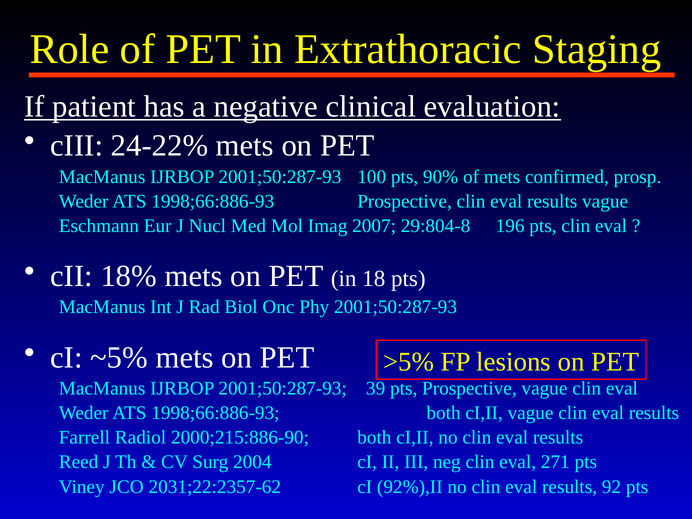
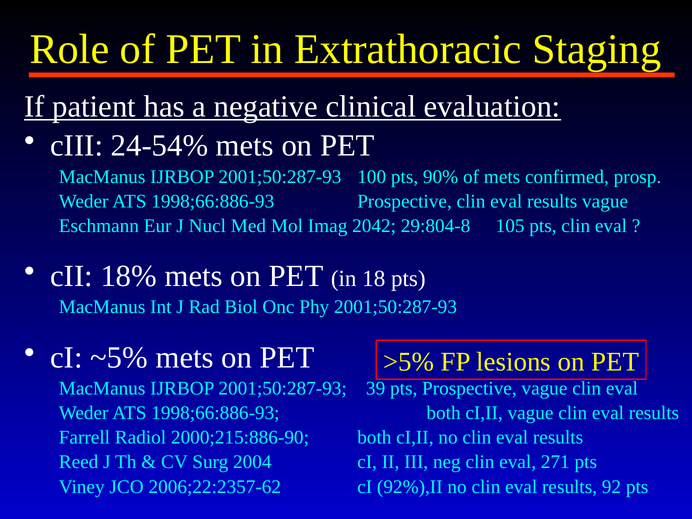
24-22%: 24-22% -> 24-54%
2007: 2007 -> 2042
196: 196 -> 105
2031;22:2357-62: 2031;22:2357-62 -> 2006;22:2357-62
